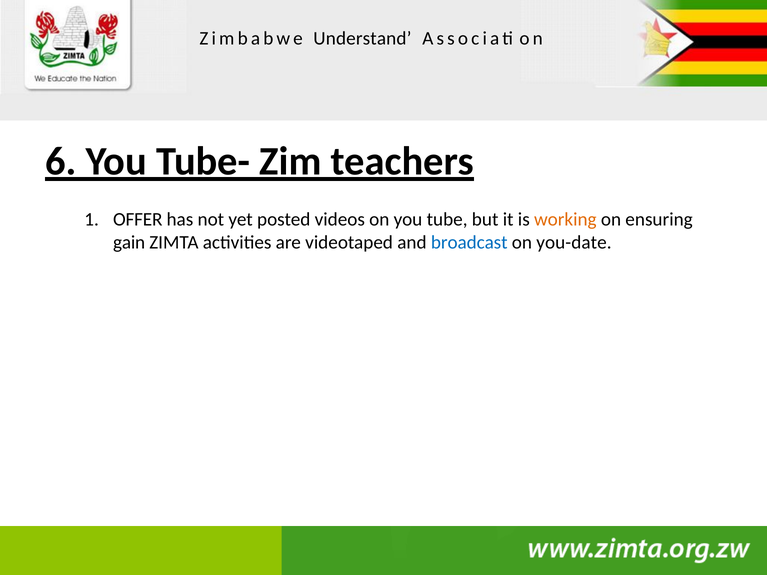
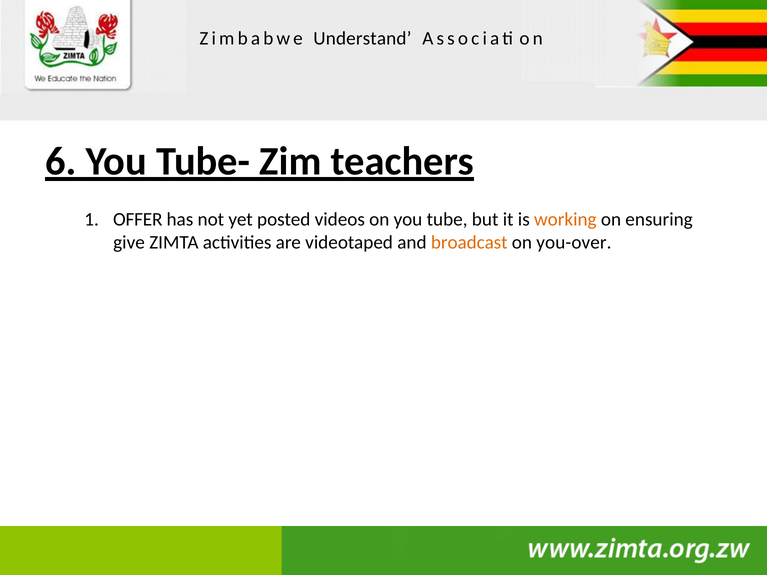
gain: gain -> give
broadcast colour: blue -> orange
you-date: you-date -> you-over
